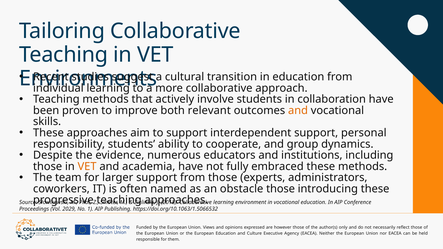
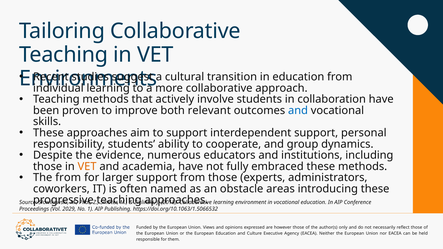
and at (298, 111) colour: orange -> blue
The team: team -> from
obstacle those: those -> areas
